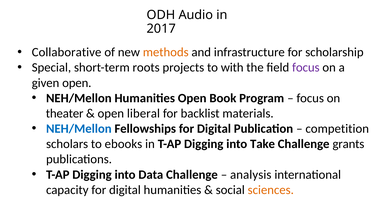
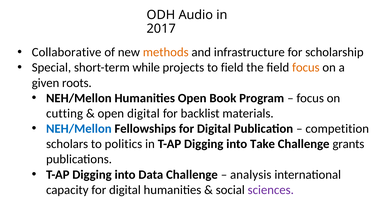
roots: roots -> while
to with: with -> field
focus at (306, 67) colour: purple -> orange
given open: open -> roots
theater: theater -> cutting
open liberal: liberal -> digital
ebooks: ebooks -> politics
sciences colour: orange -> purple
